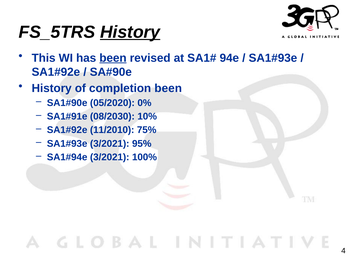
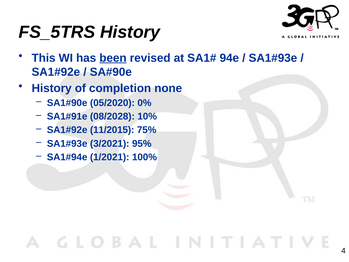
History at (130, 32) underline: present -> none
completion been: been -> none
08/2030: 08/2030 -> 08/2028
11/2010: 11/2010 -> 11/2015
3/2021 at (110, 157): 3/2021 -> 1/2021
